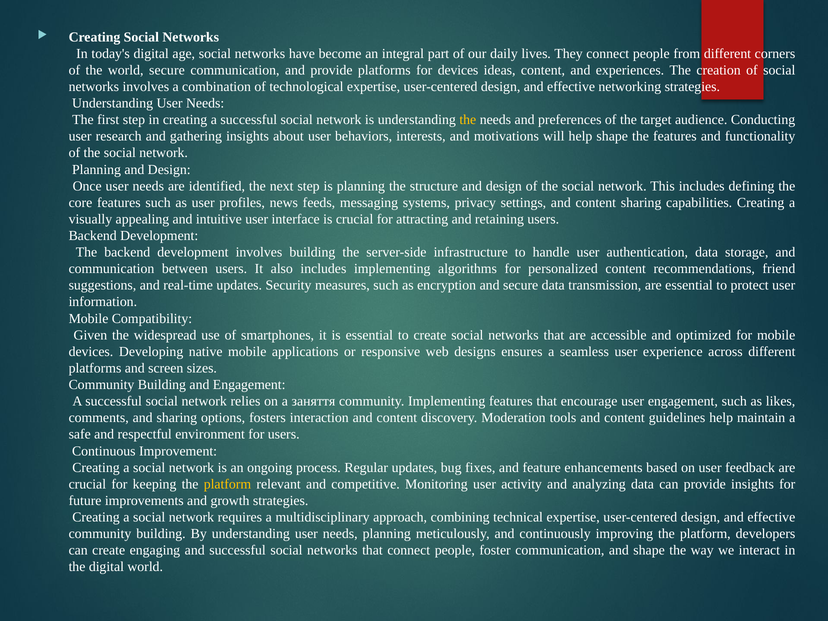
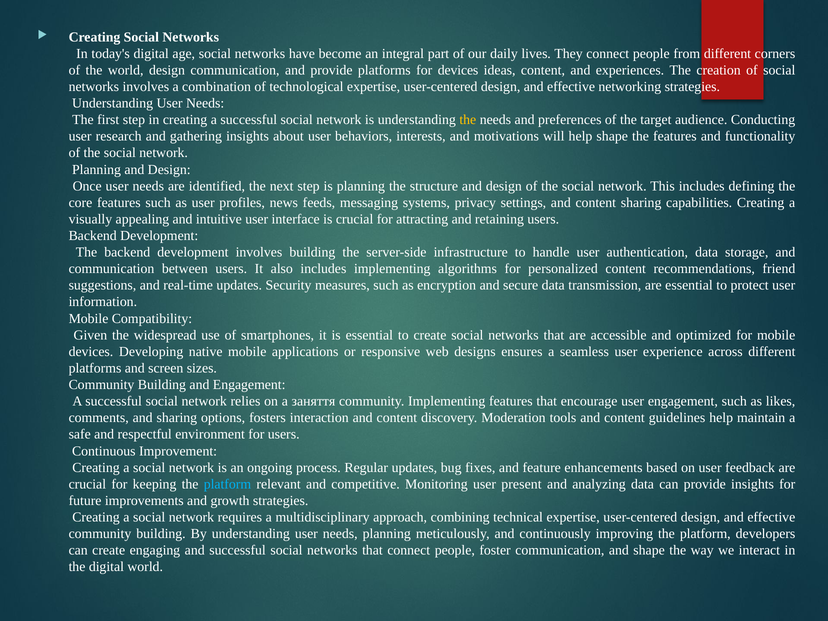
world secure: secure -> design
platform at (227, 484) colour: yellow -> light blue
activity: activity -> present
